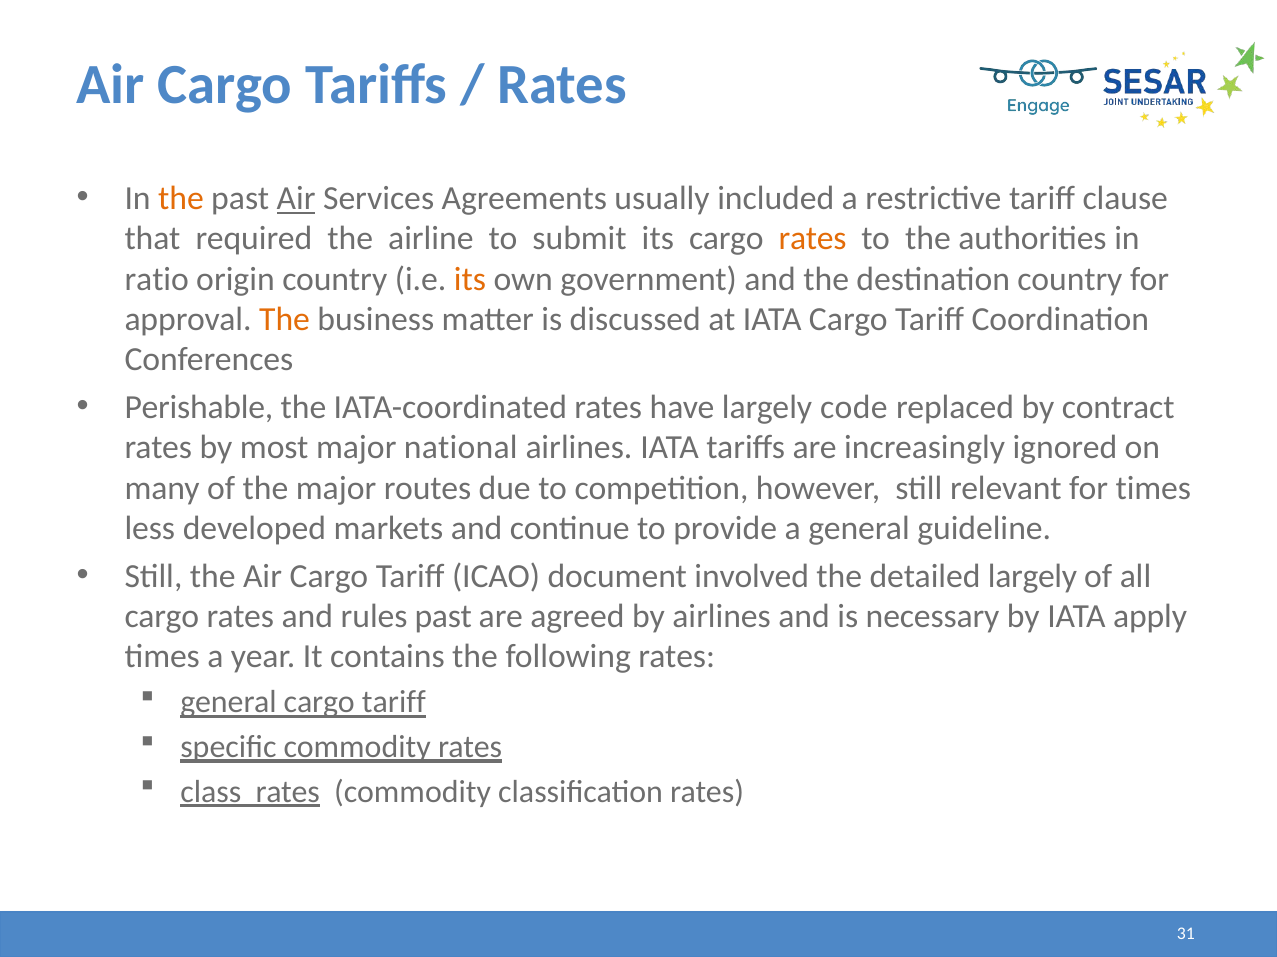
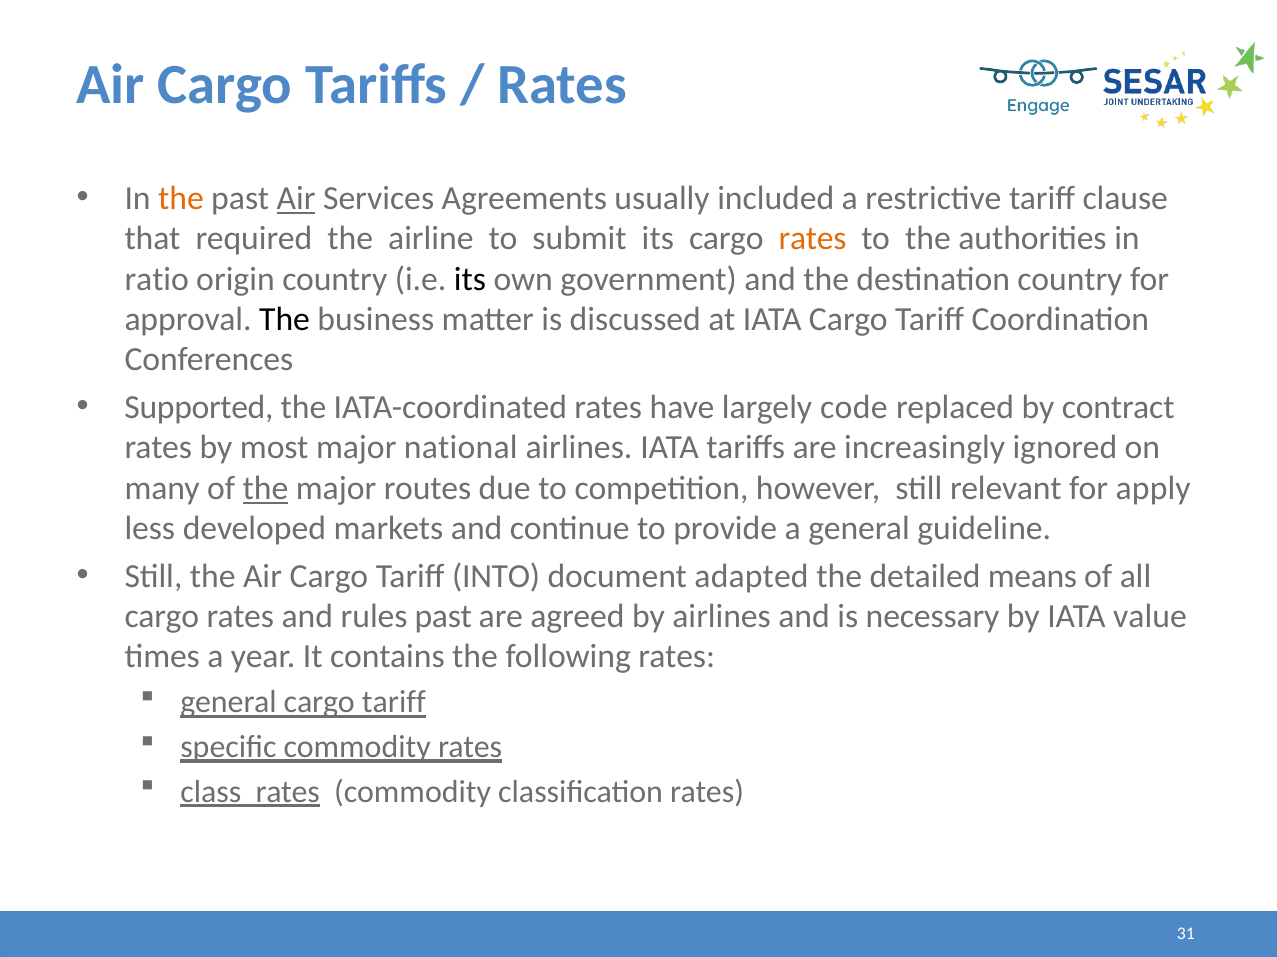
its at (470, 279) colour: orange -> black
The at (285, 320) colour: orange -> black
Perishable: Perishable -> Supported
the at (266, 489) underline: none -> present
for times: times -> apply
ICAO: ICAO -> INTO
involved: involved -> adapted
detailed largely: largely -> means
apply: apply -> value
